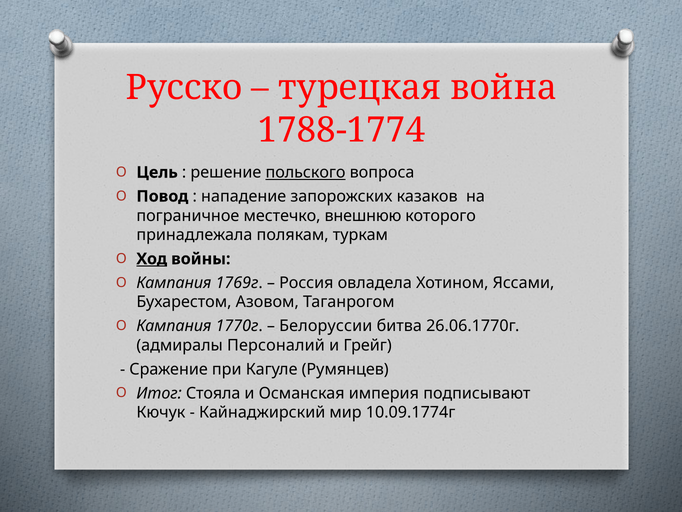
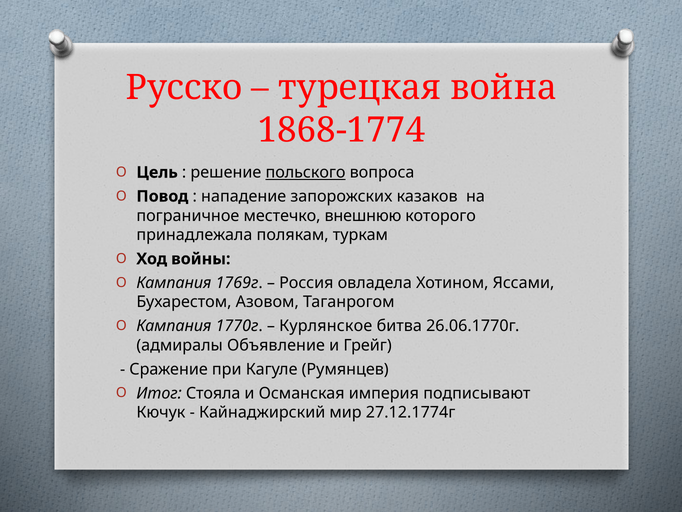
1788-1774: 1788-1774 -> 1868-1774
Ход underline: present -> none
Белоруссии: Белоруссии -> Курлянское
Персоналий: Персоналий -> Объявление
10.09.1774г: 10.09.1774г -> 27.12.1774г
